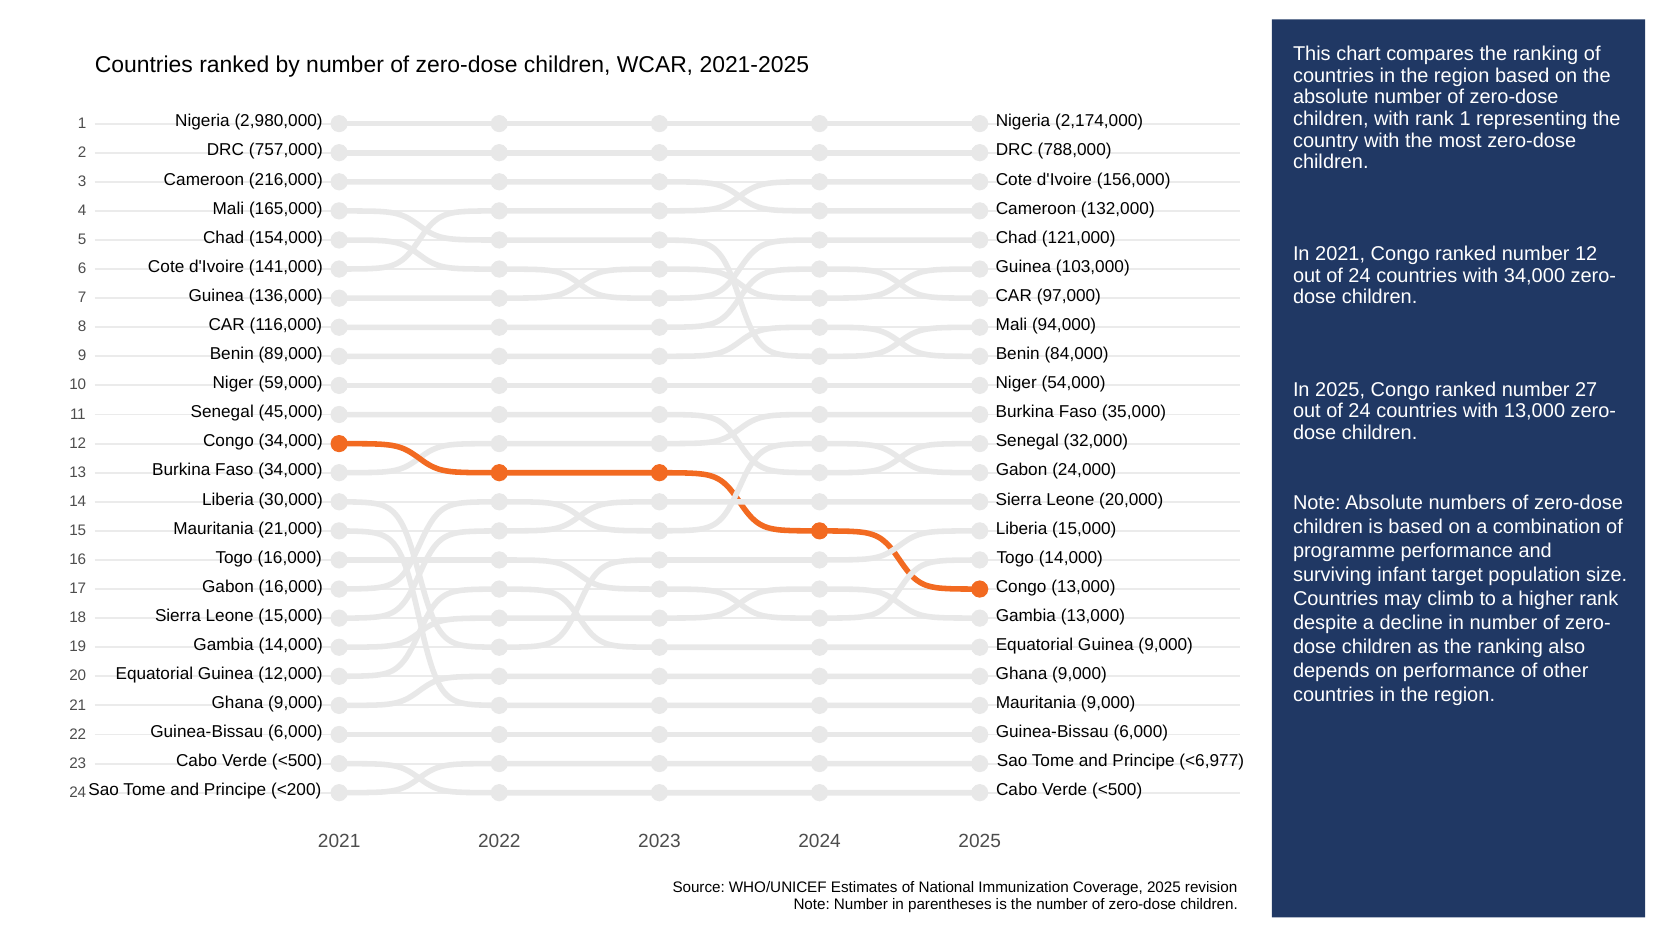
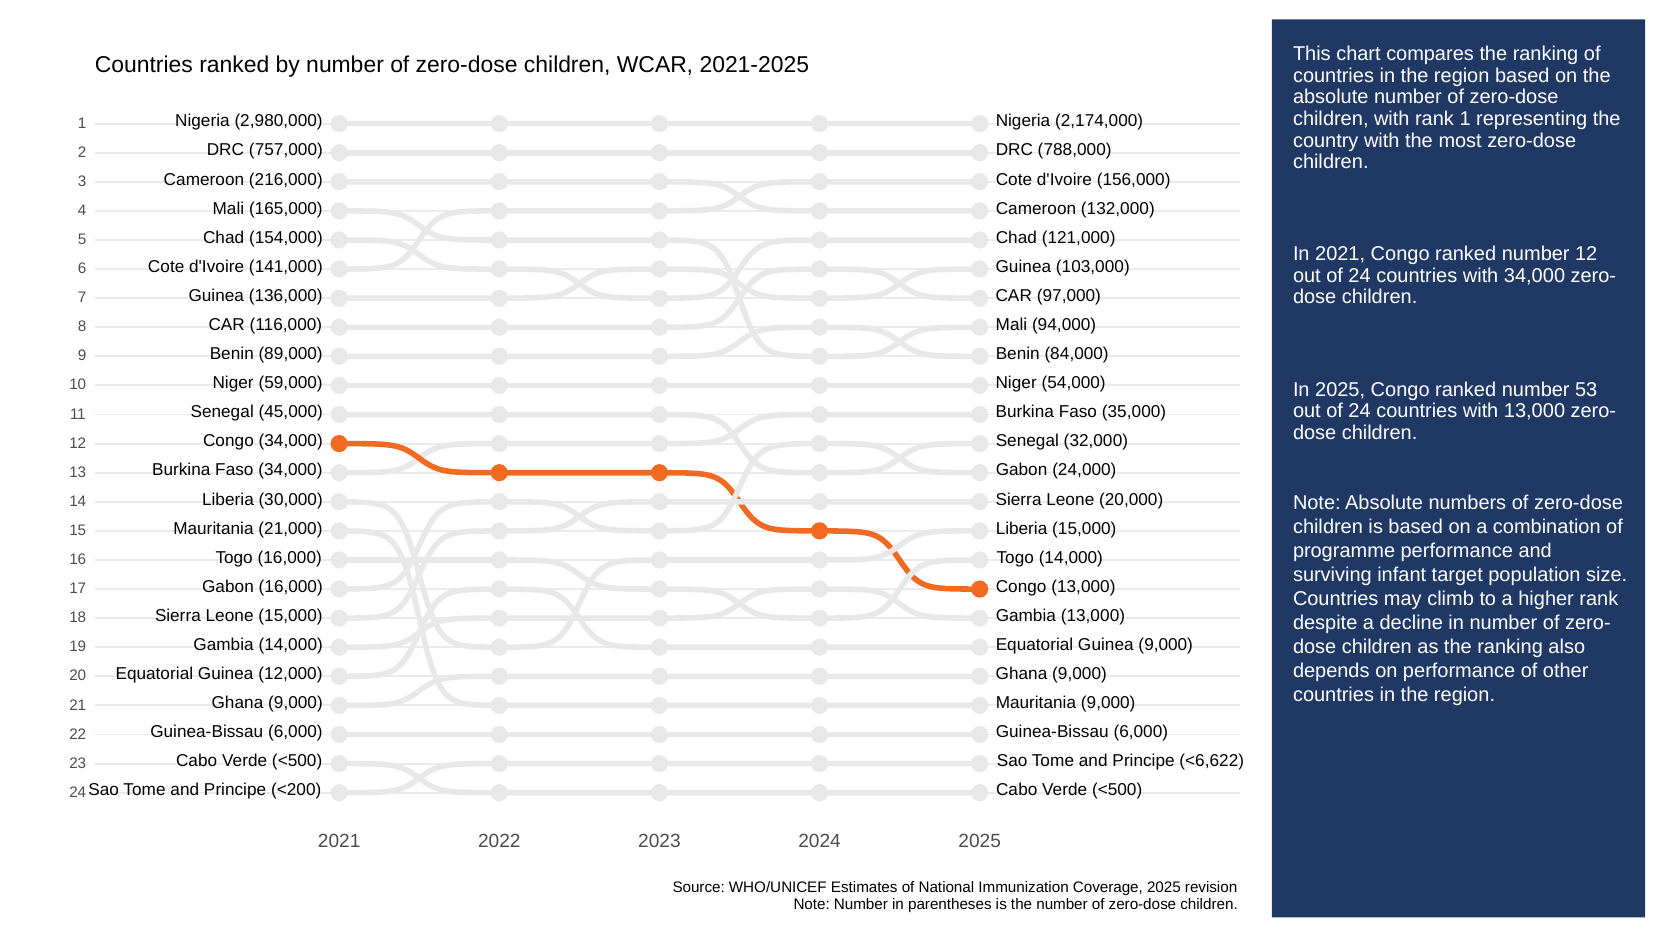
27: 27 -> 53
<6,977: <6,977 -> <6,622
